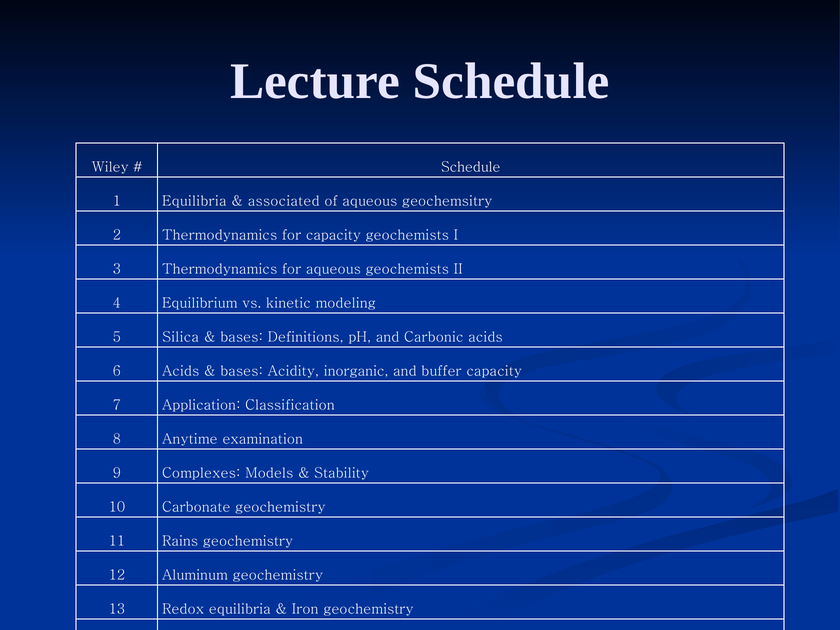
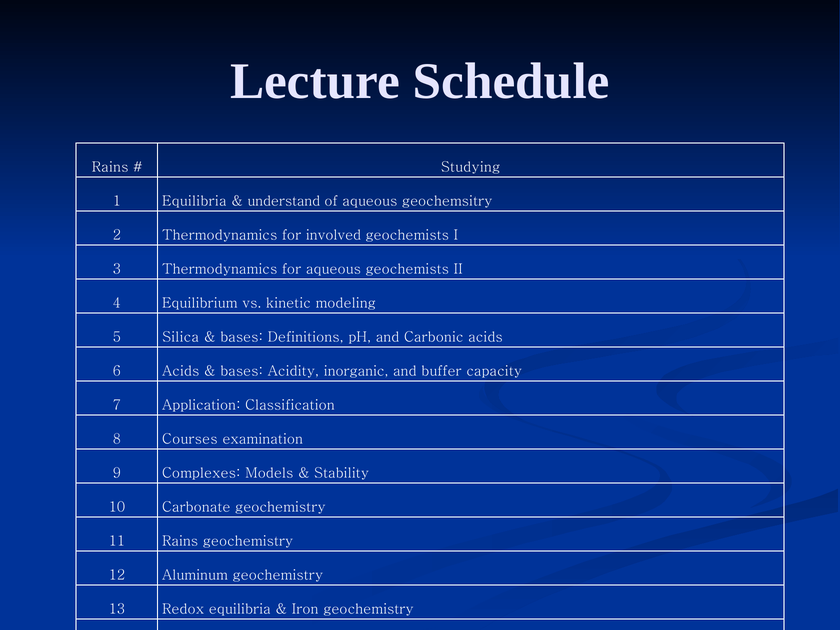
Wiley at (110, 167): Wiley -> Rains
Schedule at (471, 167): Schedule -> Studying
associated: associated -> understand
for capacity: capacity -> involved
Anytime: Anytime -> Courses
